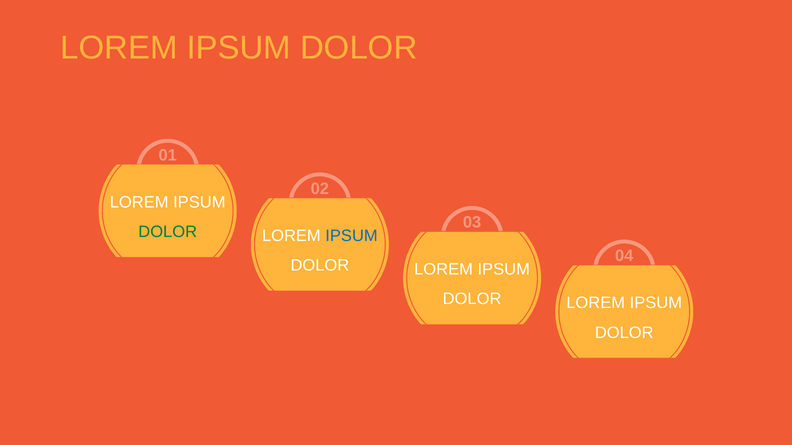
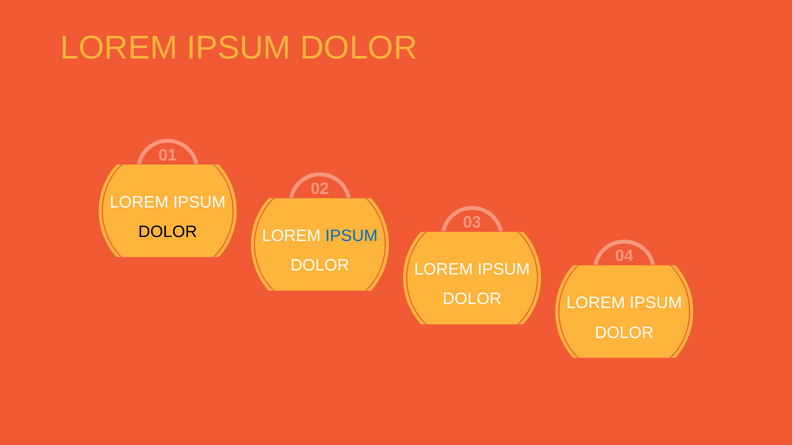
DOLOR at (168, 232) colour: green -> black
